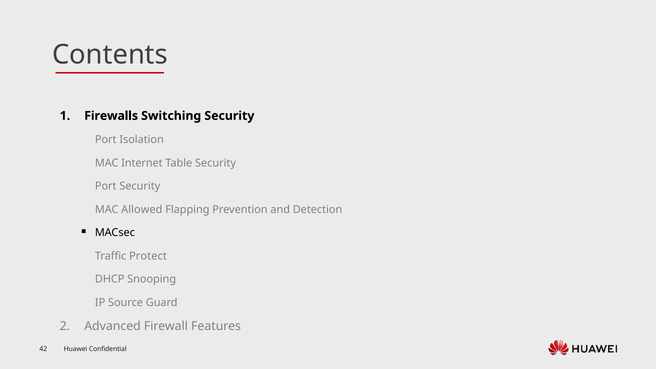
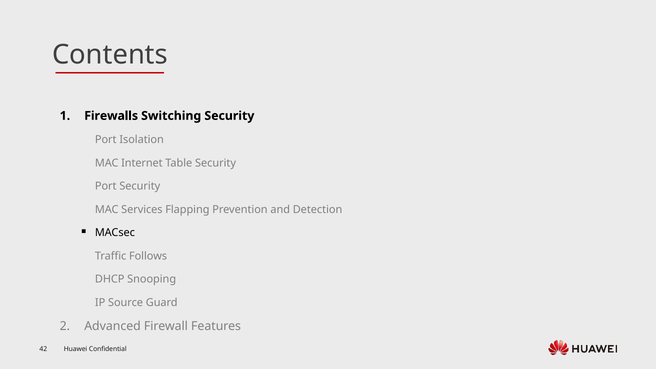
Allowed: Allowed -> Services
Protect: Protect -> Follows
